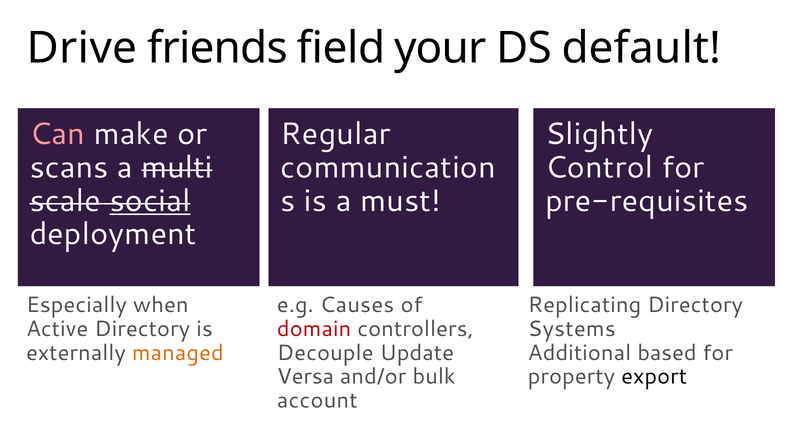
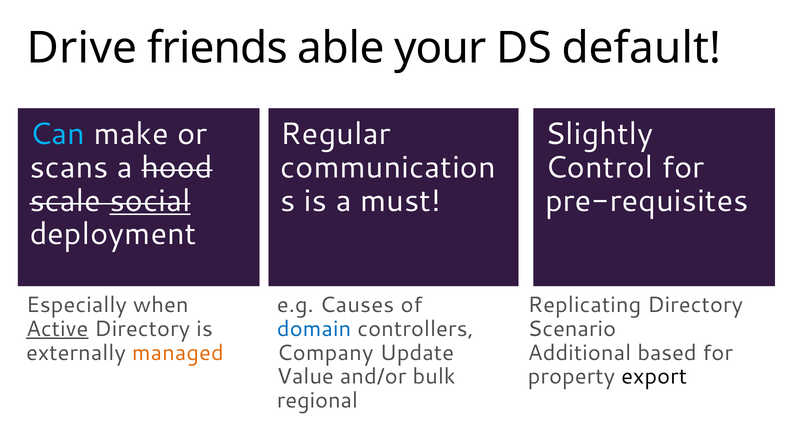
field: field -> able
Can colour: pink -> light blue
multi: multi -> hood
Active underline: none -> present
domain colour: red -> blue
Systems: Systems -> Scenario
Decouple: Decouple -> Company
Versa: Versa -> Value
account: account -> regional
